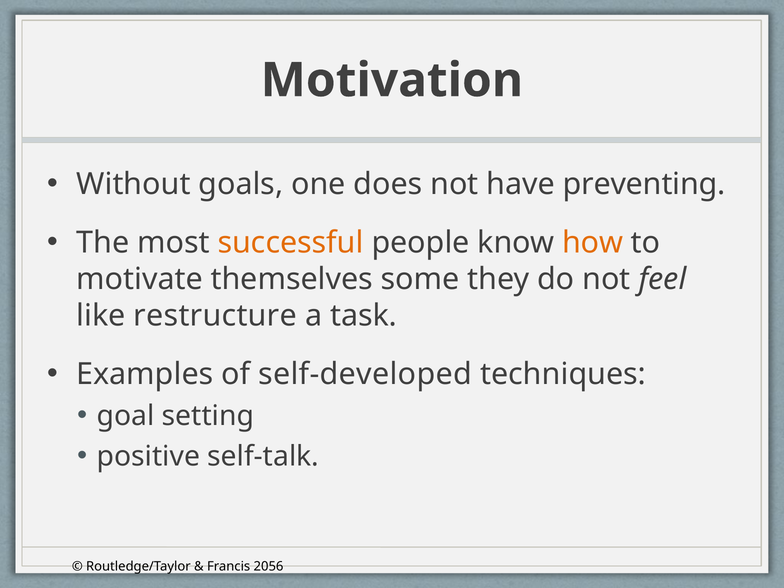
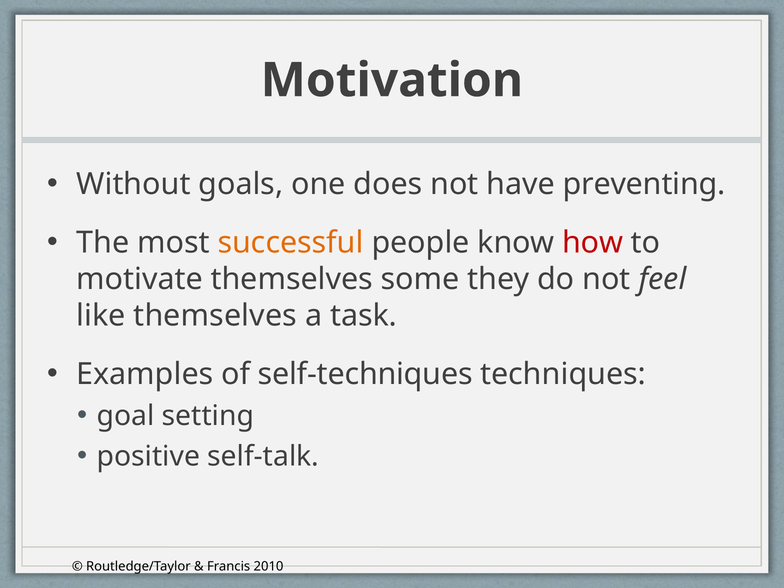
how colour: orange -> red
like restructure: restructure -> themselves
self-developed: self-developed -> self-techniques
2056: 2056 -> 2010
